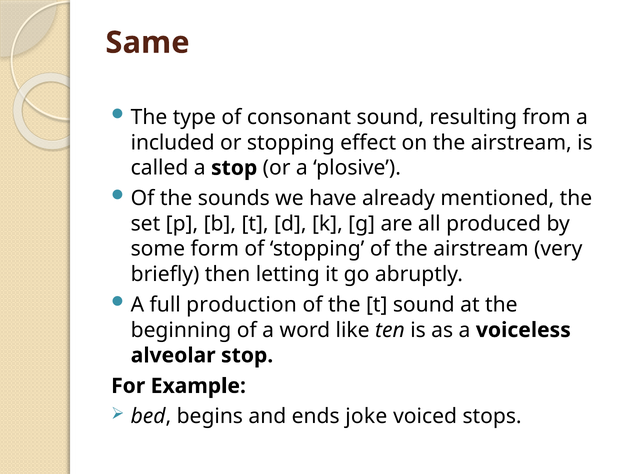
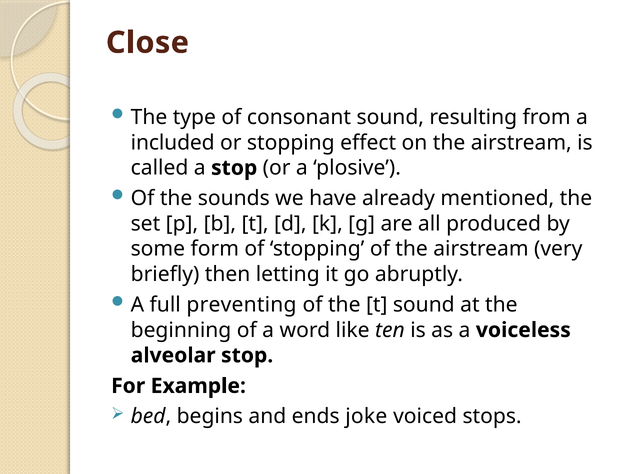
Same: Same -> Close
production: production -> preventing
